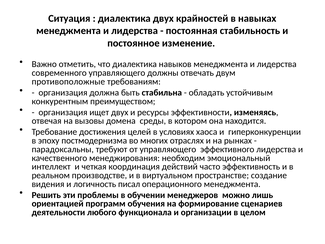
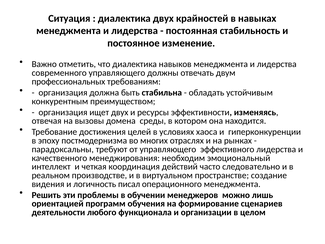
противоположные: противоположные -> профессиональных
эффективность: эффективность -> следовательно
